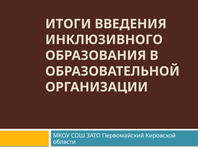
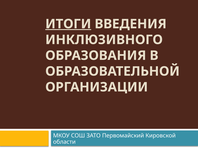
ИТОГИ underline: none -> present
